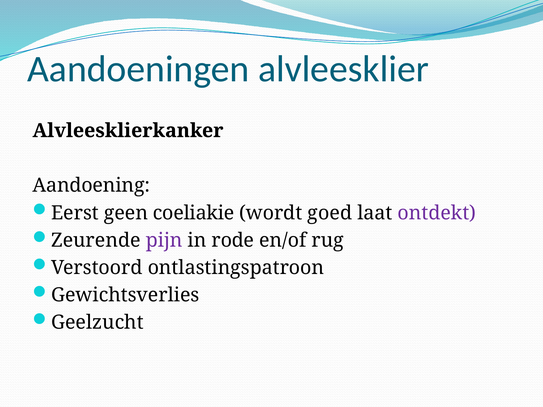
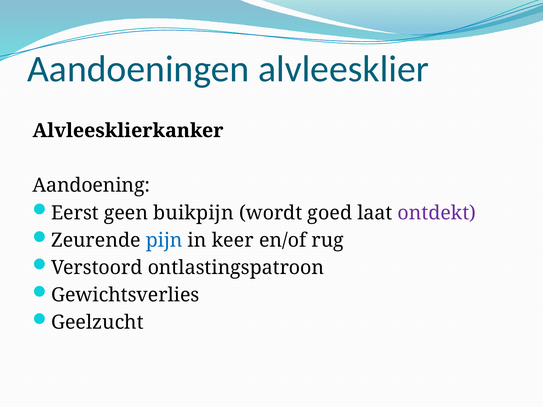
coeliakie: coeliakie -> buikpijn
pijn colour: purple -> blue
rode: rode -> keer
